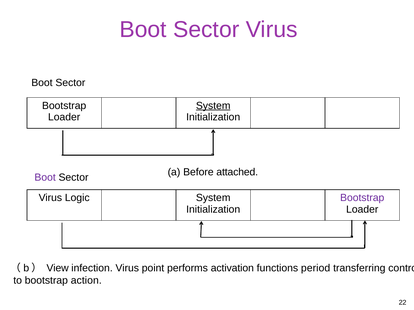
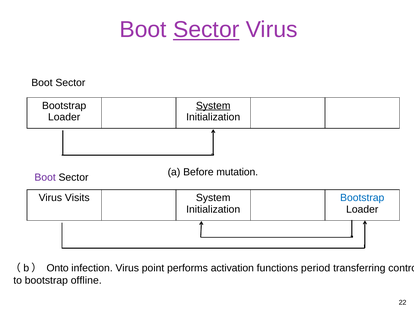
Sector at (206, 30) underline: none -> present
attached: attached -> mutation
Logic: Logic -> Visits
Bootstrap at (362, 198) colour: purple -> blue
View: View -> Onto
action: action -> offline
